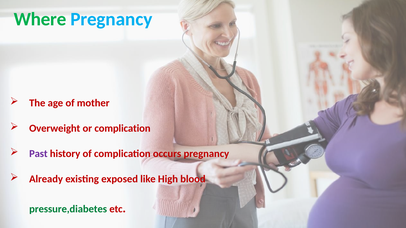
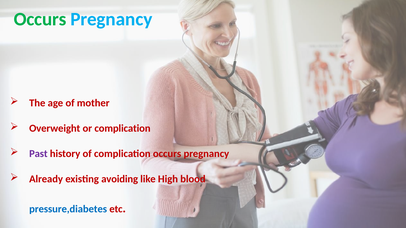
Where at (40, 19): Where -> Occurs
exposed: exposed -> avoiding
pressure,diabetes colour: green -> blue
